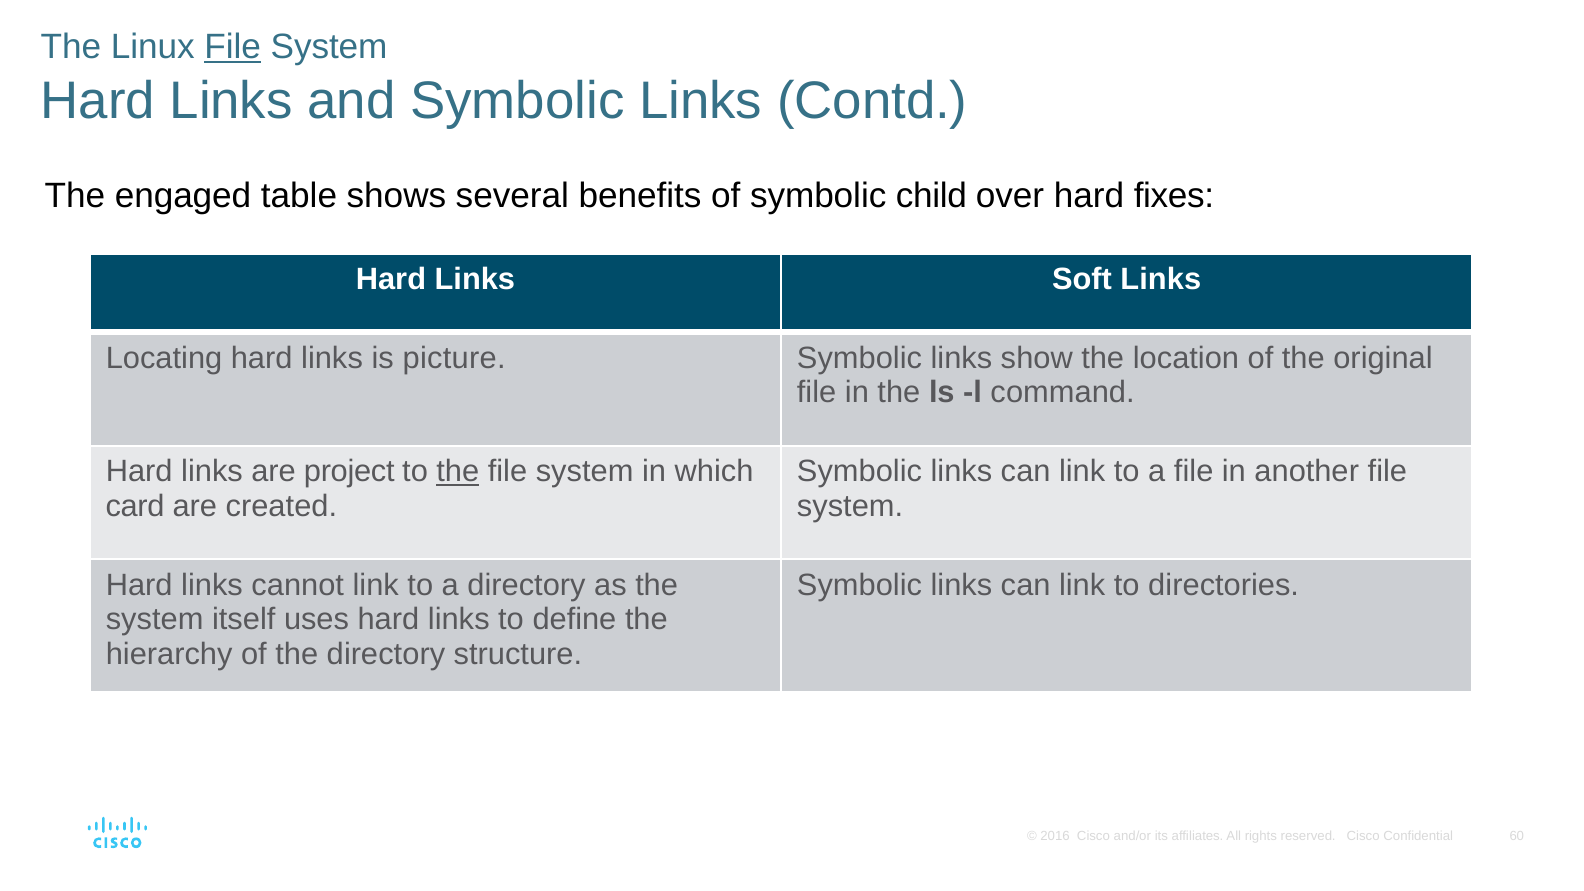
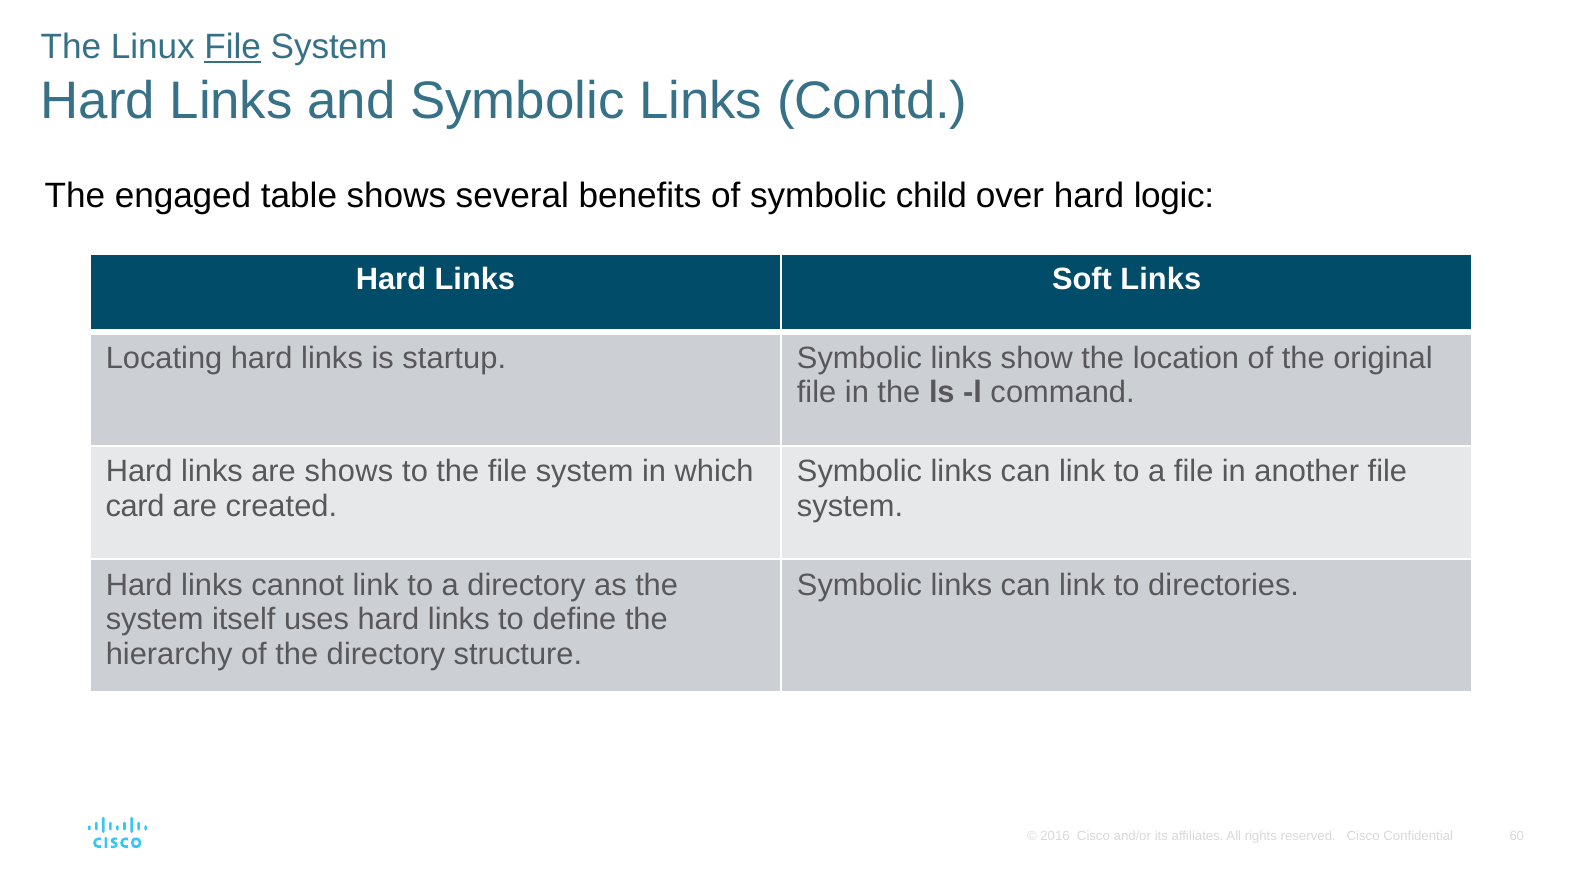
fixes: fixes -> logic
picture: picture -> startup
are project: project -> shows
the at (458, 471) underline: present -> none
